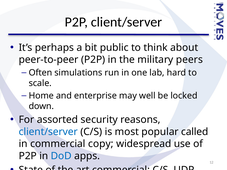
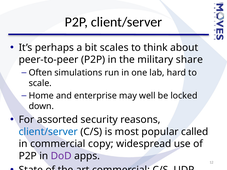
public: public -> scales
peers: peers -> share
DoD colour: blue -> purple
